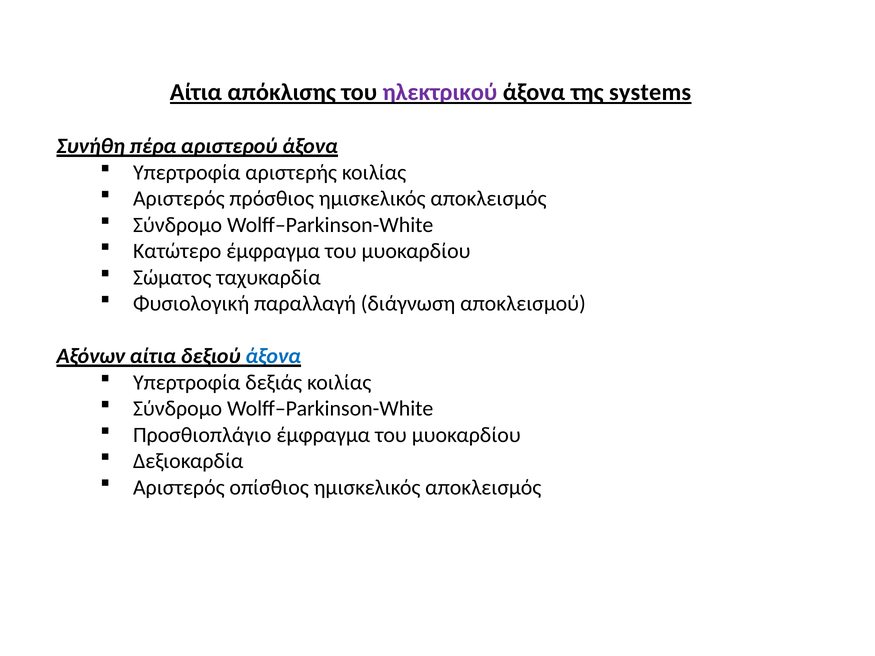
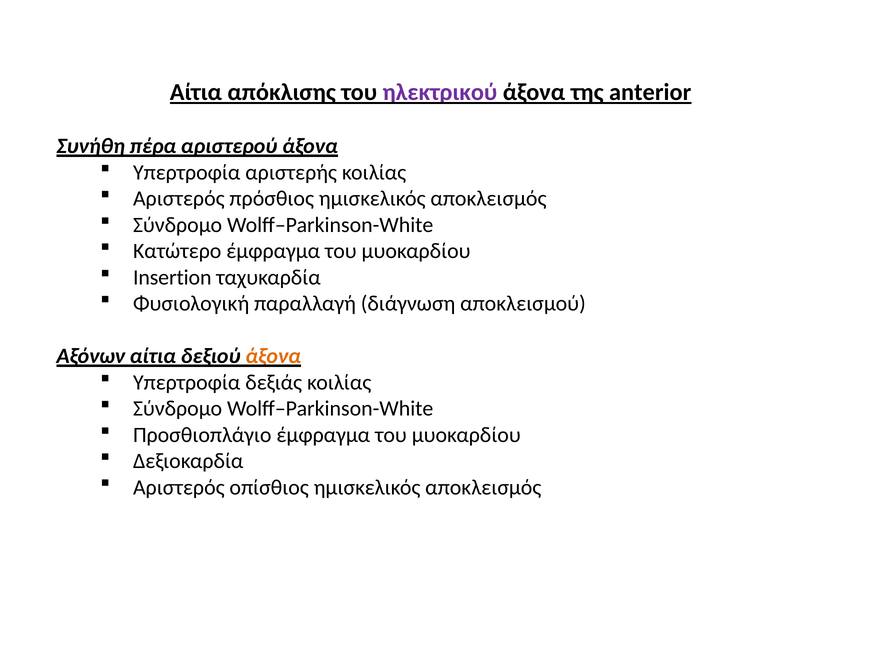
systems: systems -> anterior
Σώματος: Σώματος -> Insertion
άξονα at (273, 356) colour: blue -> orange
